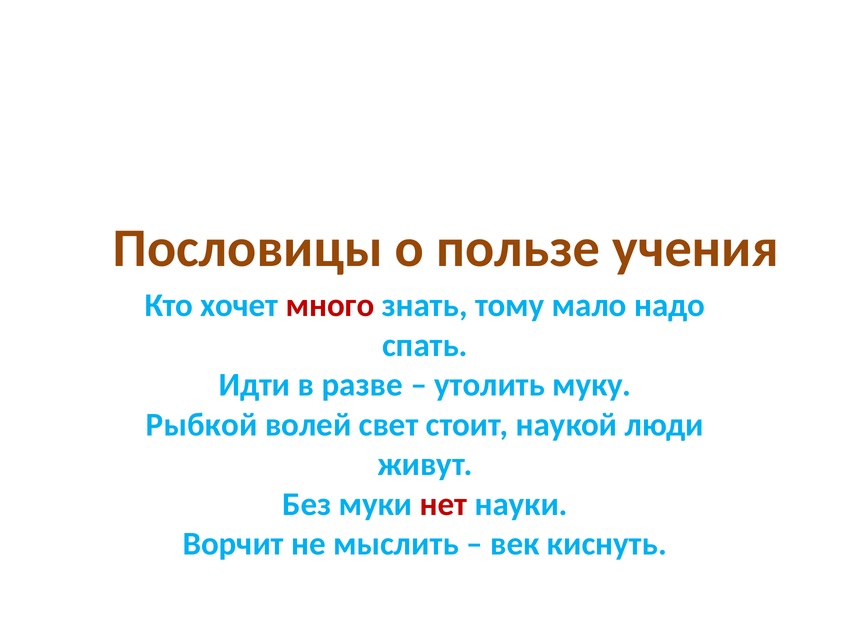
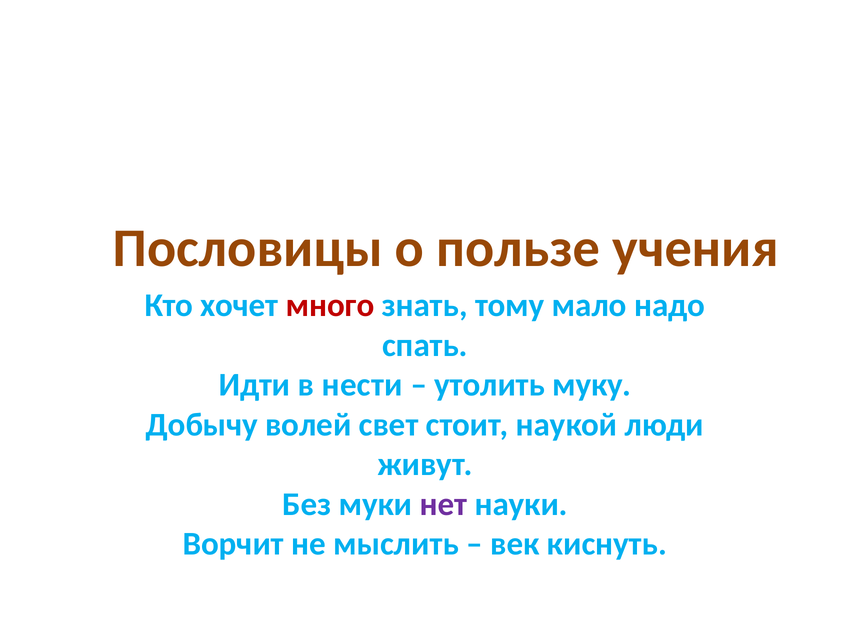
разве: разве -> нести
Рыбкой: Рыбкой -> Добычу
нет colour: red -> purple
